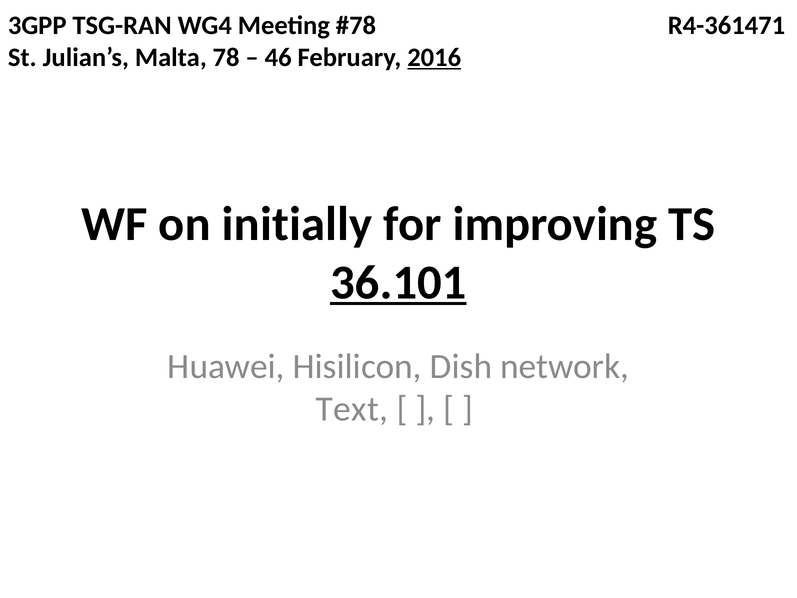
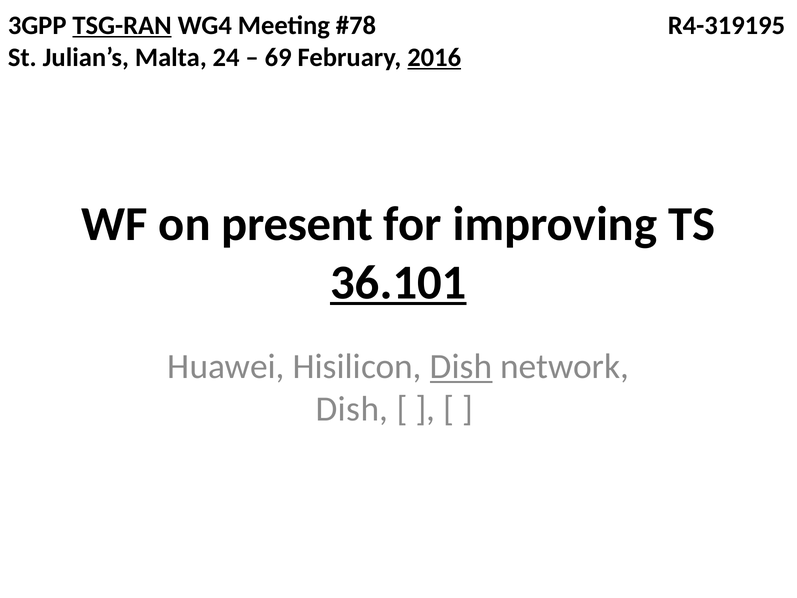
TSG-RAN underline: none -> present
R4-361471: R4-361471 -> R4-319195
78: 78 -> 24
46: 46 -> 69
initially: initially -> present
Dish at (461, 366) underline: none -> present
Text at (352, 409): Text -> Dish
